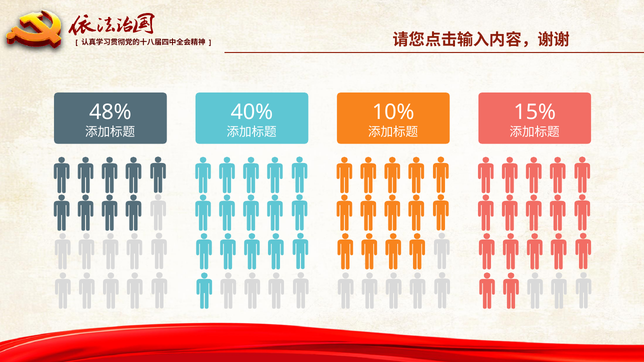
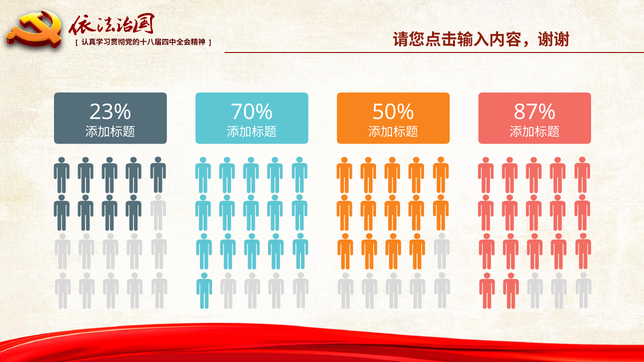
48%: 48% -> 23%
40%: 40% -> 70%
10%: 10% -> 50%
15%: 15% -> 87%
